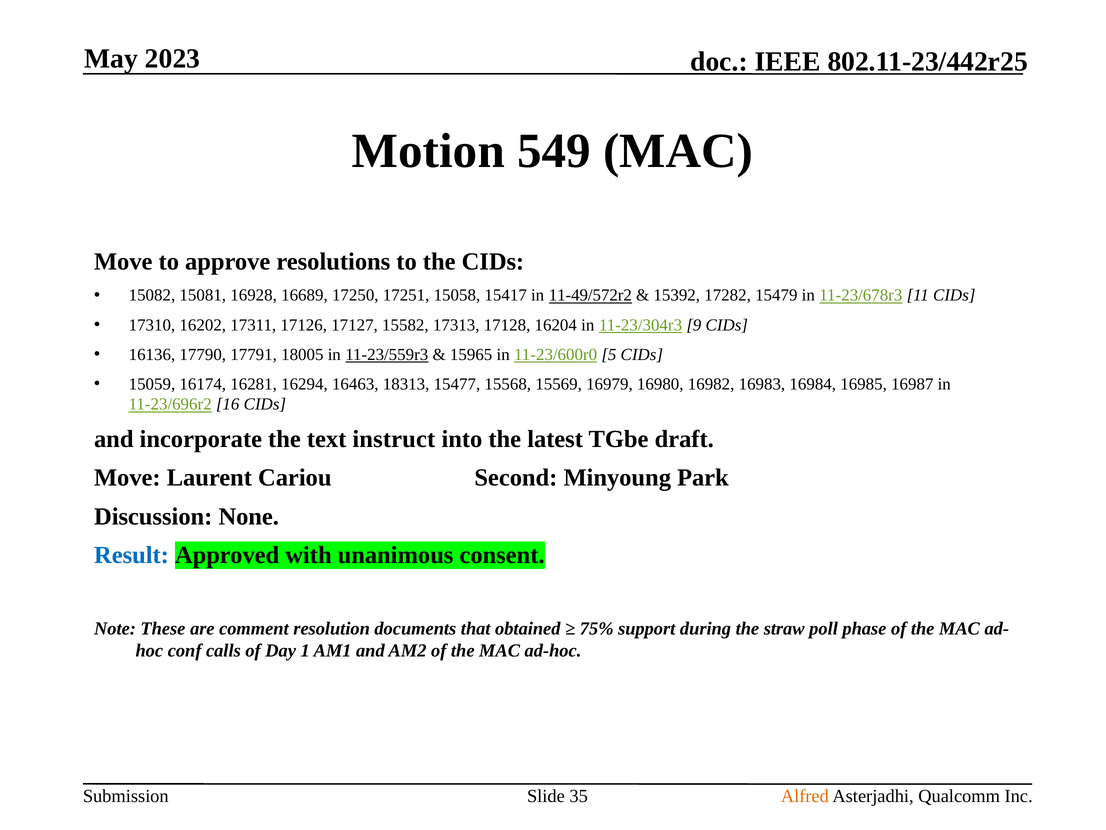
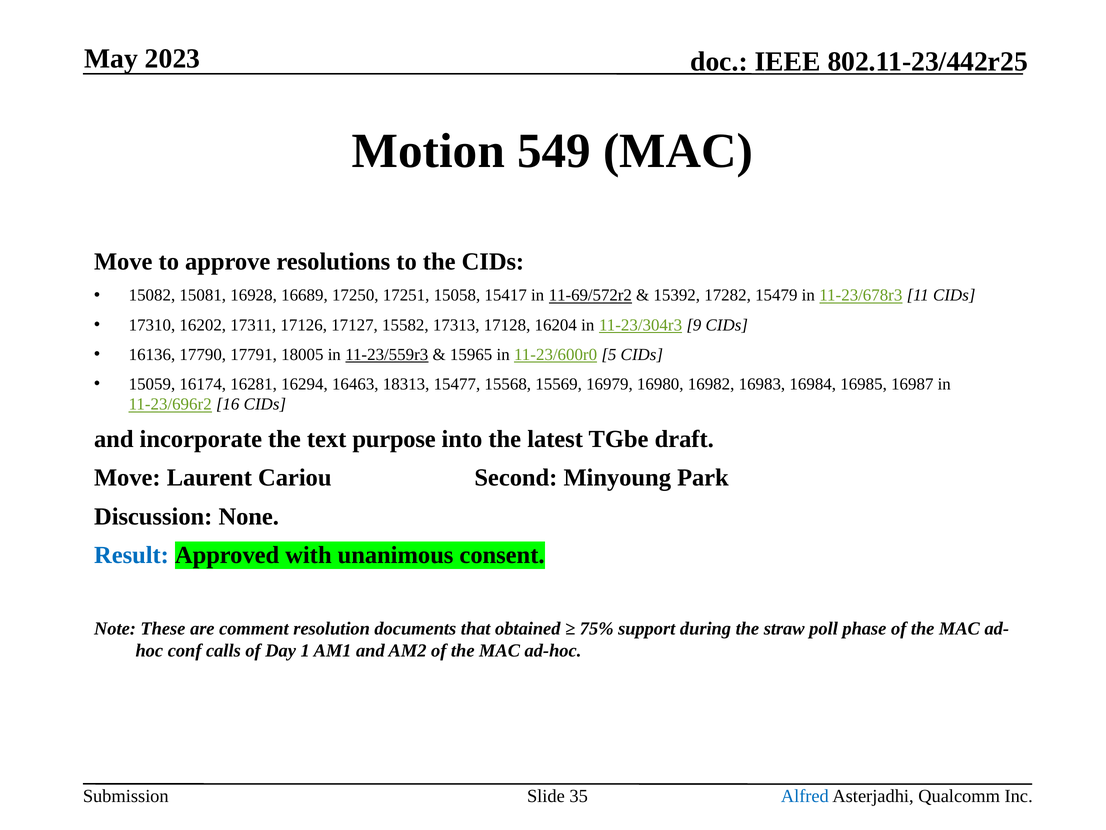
11-49/572r2: 11-49/572r2 -> 11-69/572r2
instruct: instruct -> purpose
Alfred colour: orange -> blue
